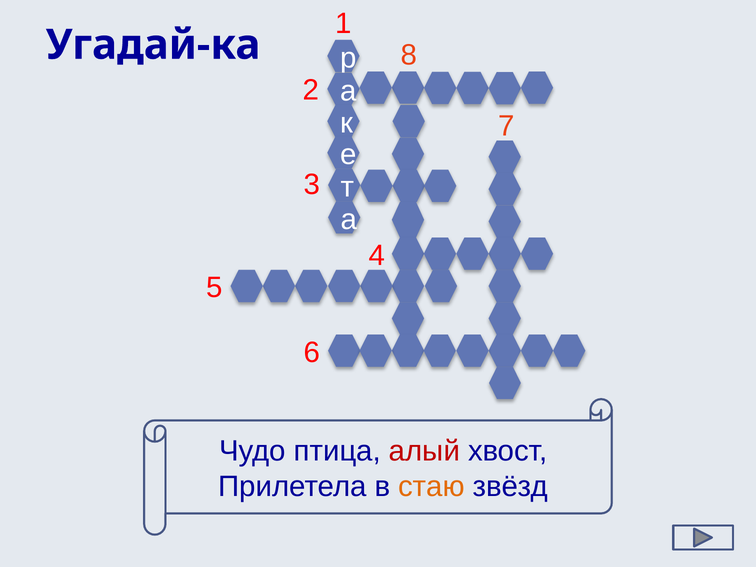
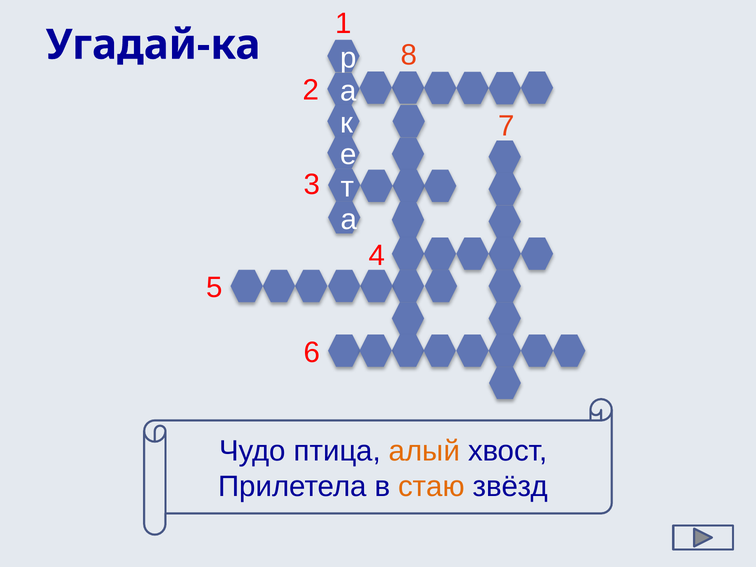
алый colour: red -> orange
